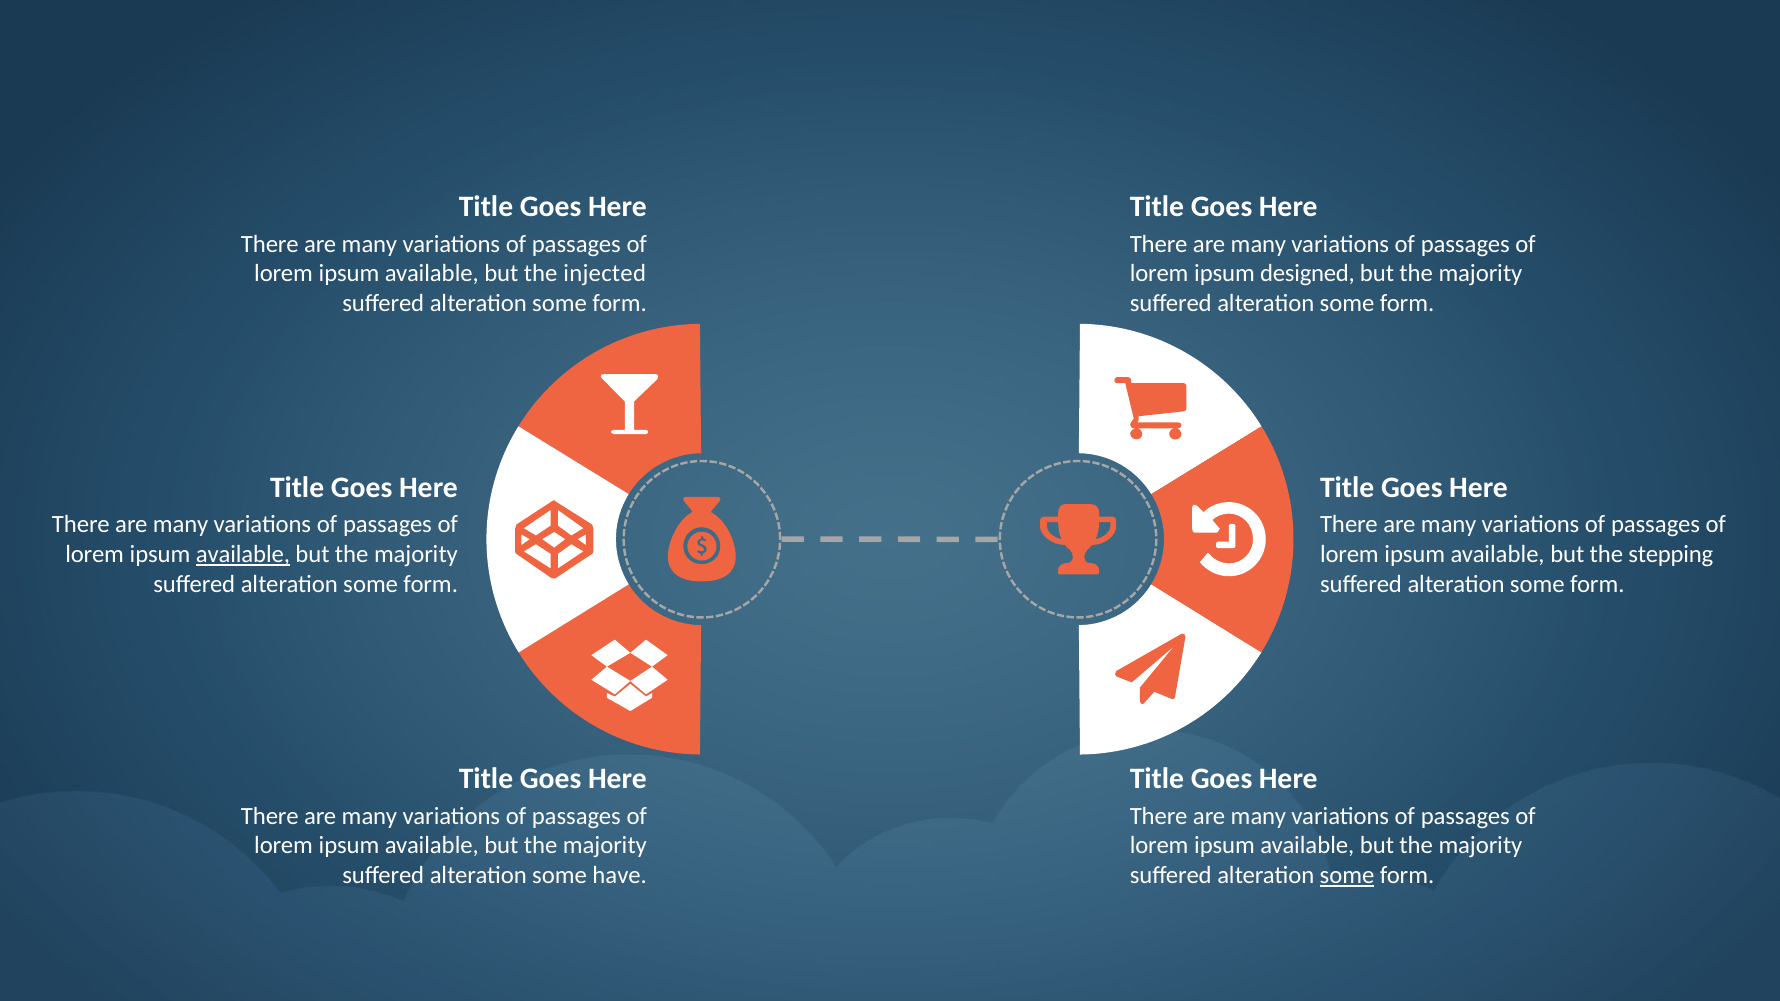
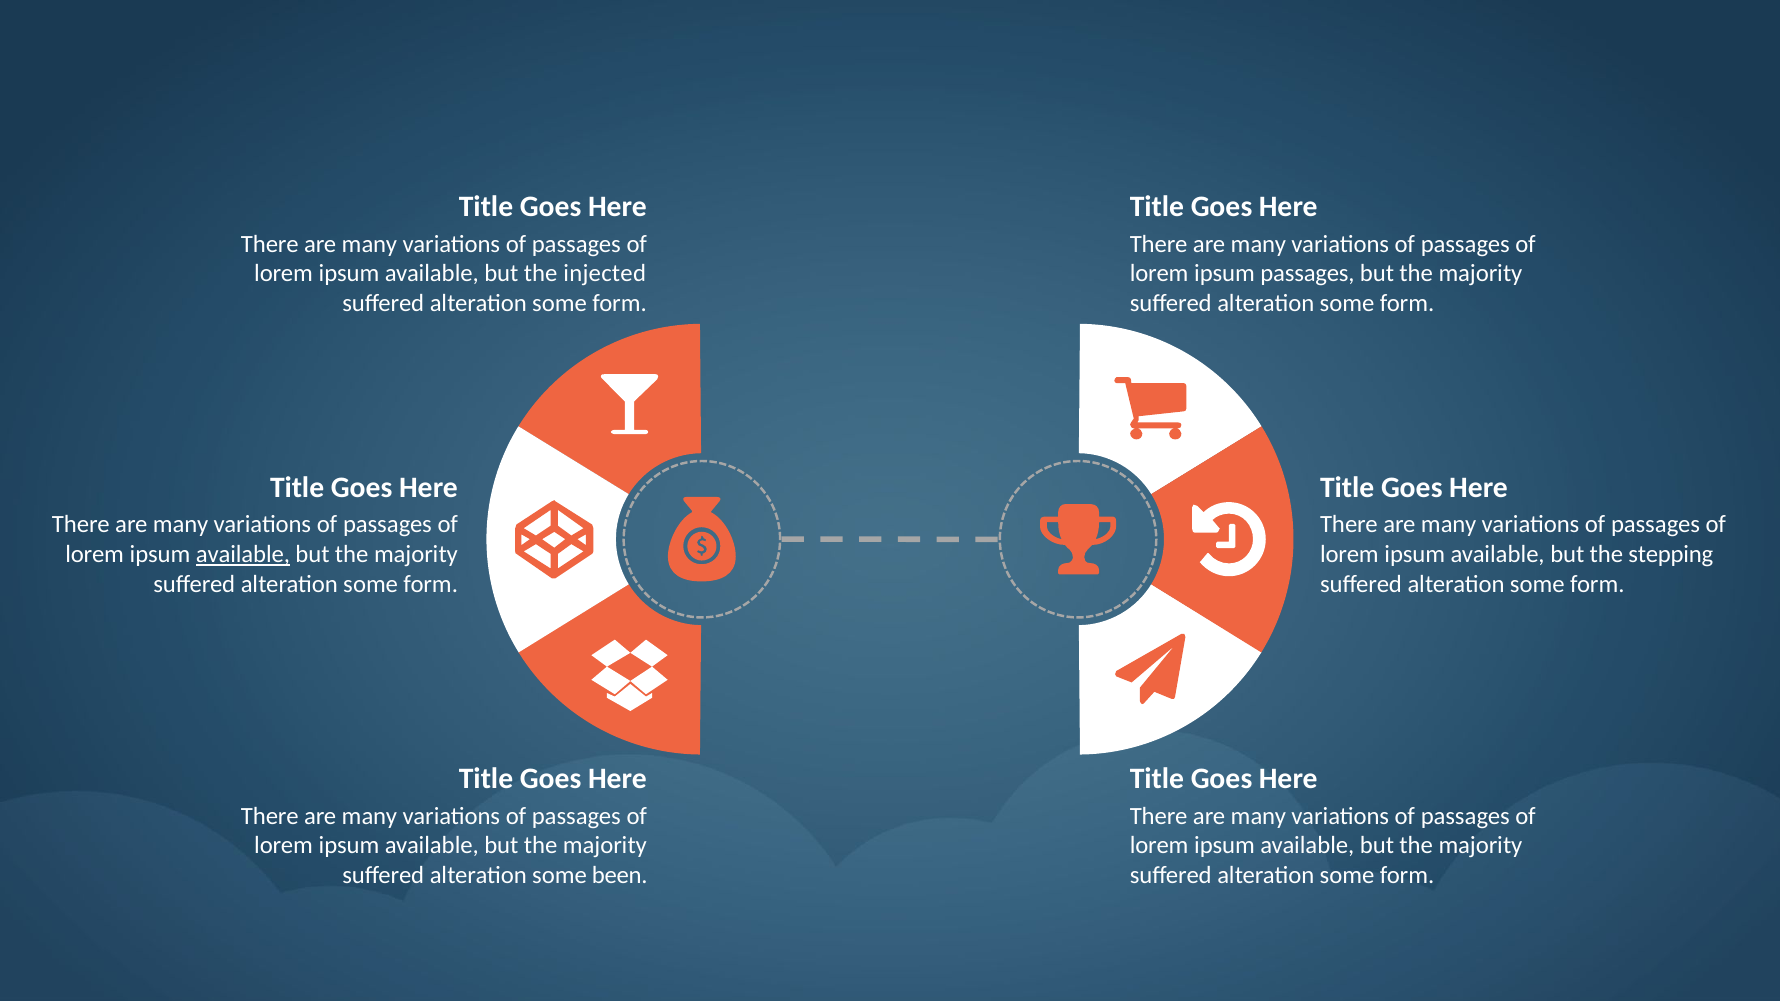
ipsum designed: designed -> passages
have: have -> been
some at (1347, 876) underline: present -> none
